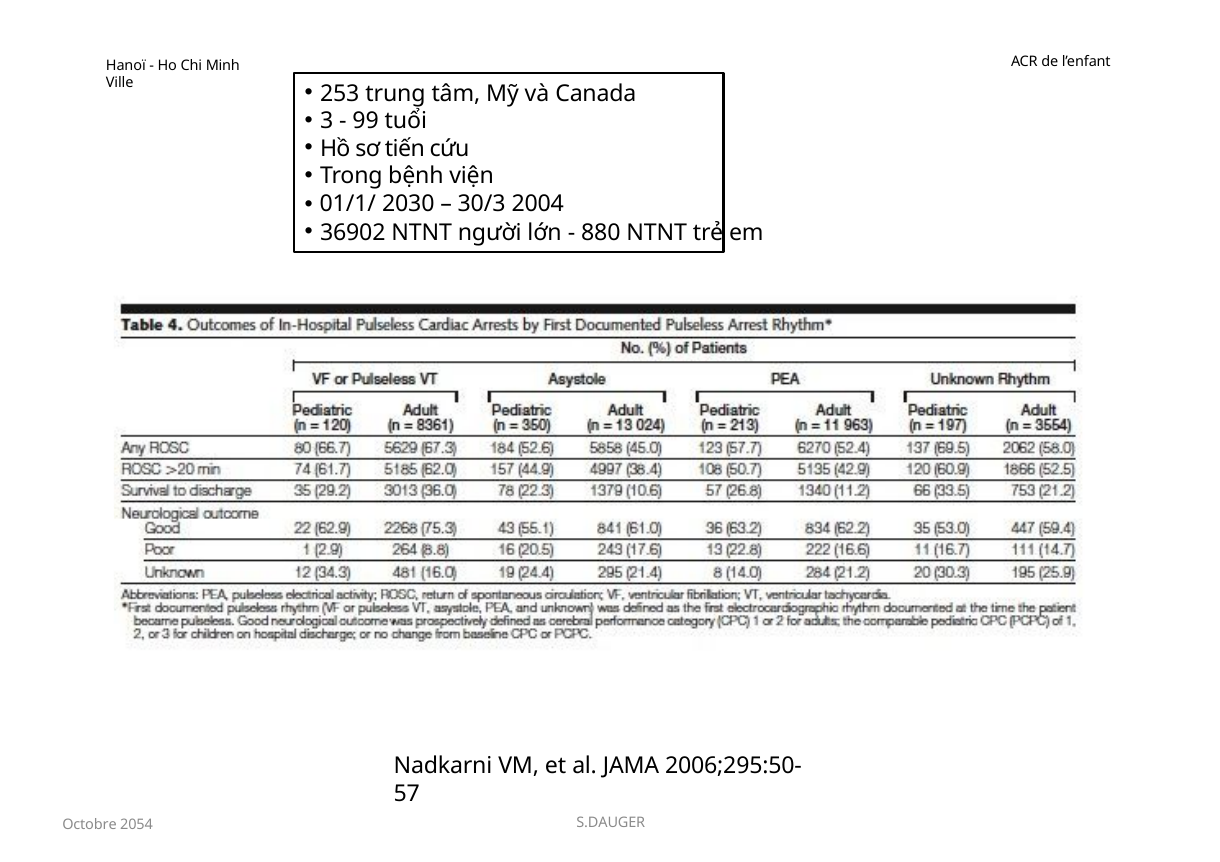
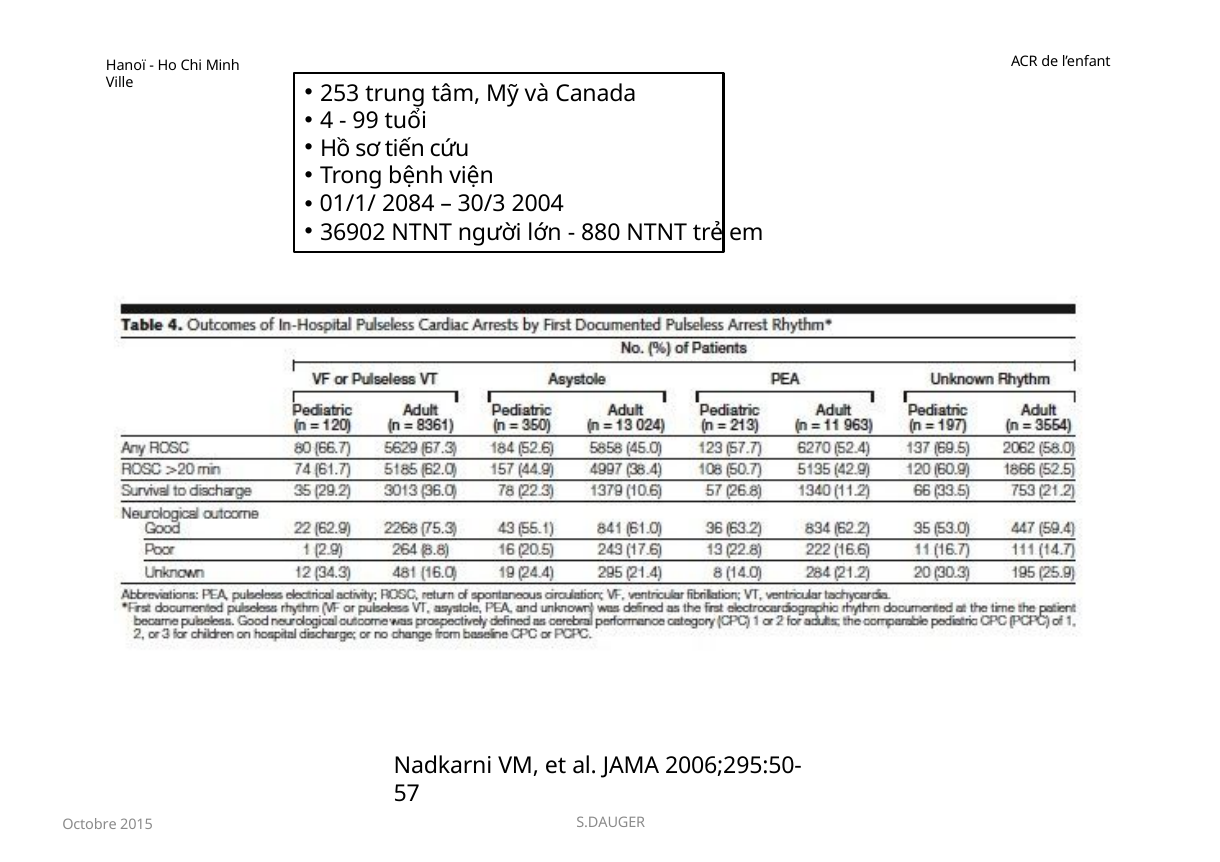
3: 3 -> 4
2030: 2030 -> 2084
2054: 2054 -> 2015
